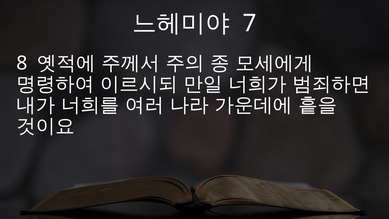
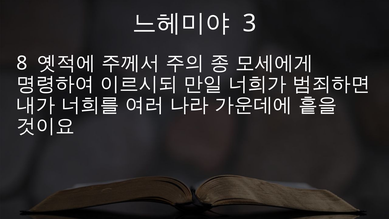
7: 7 -> 3
